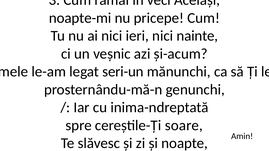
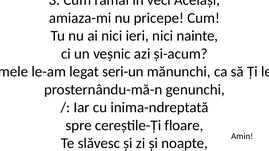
noapte-mi: noapte-mi -> amiaza-mi
soare: soare -> floare
